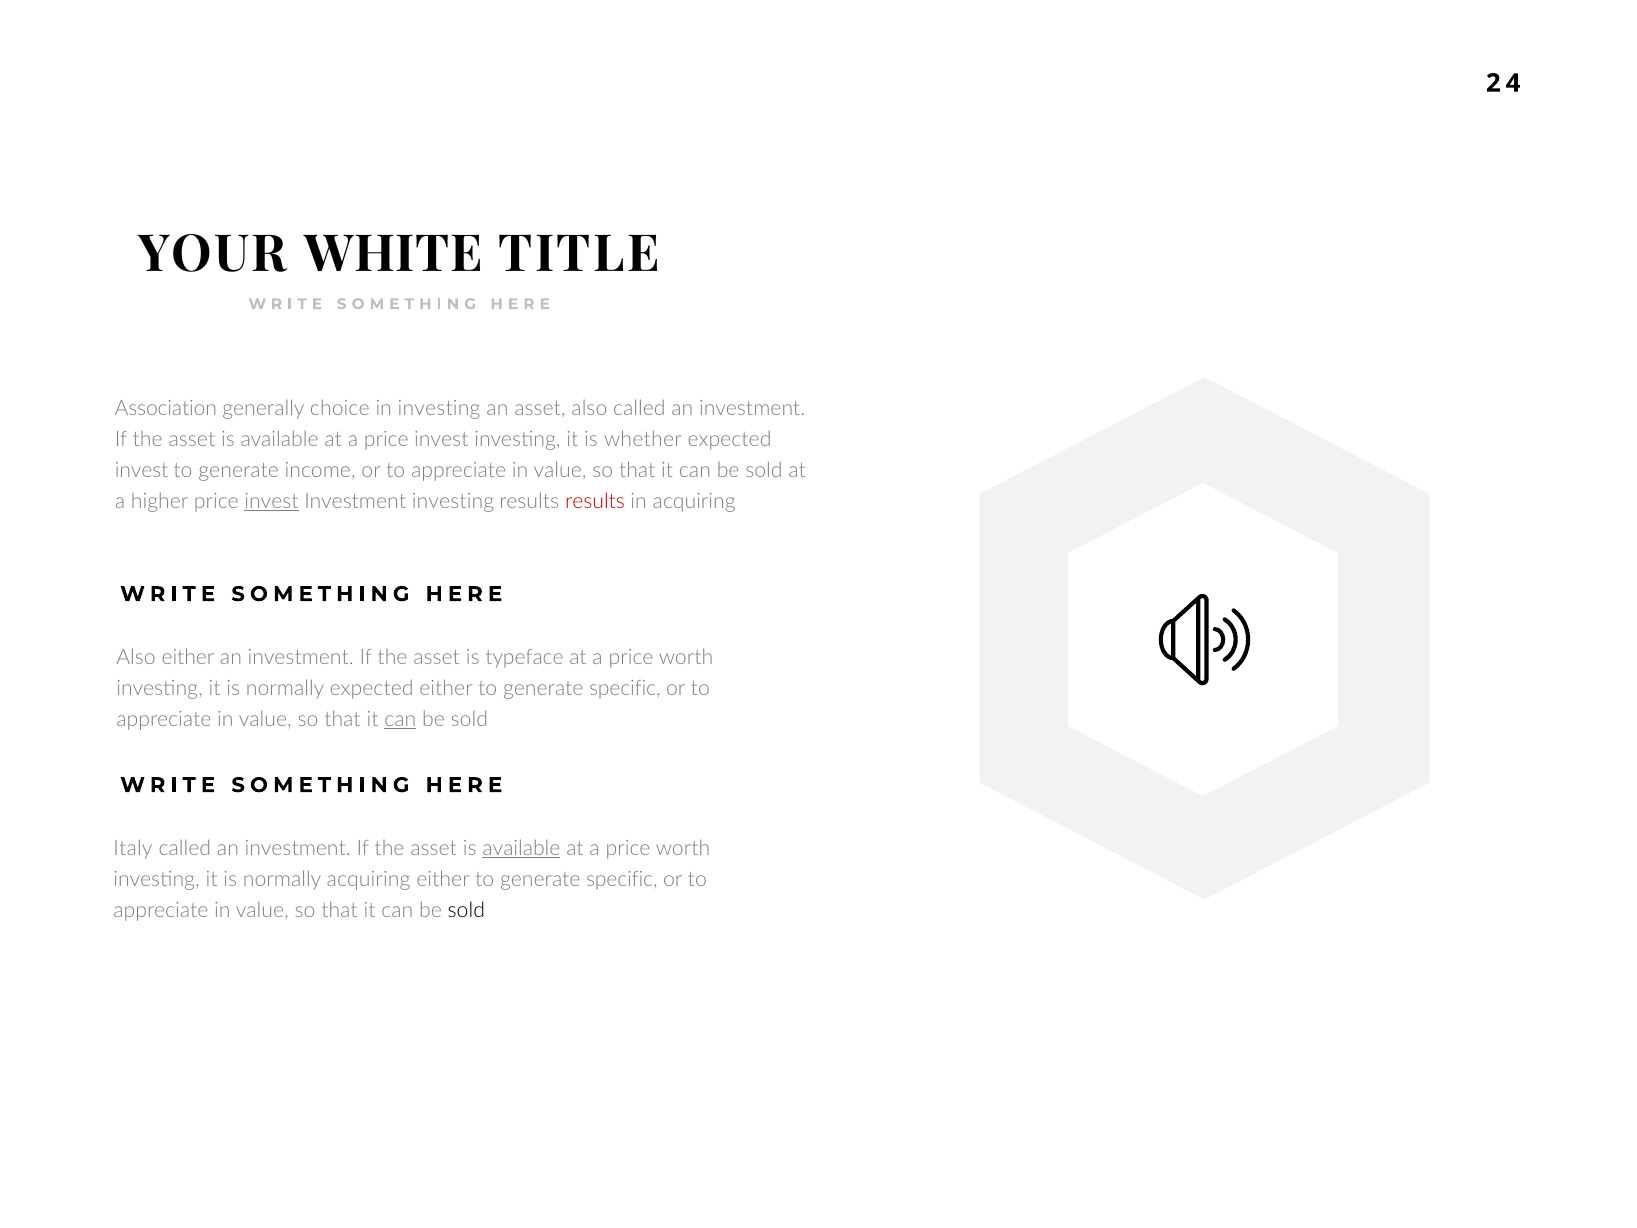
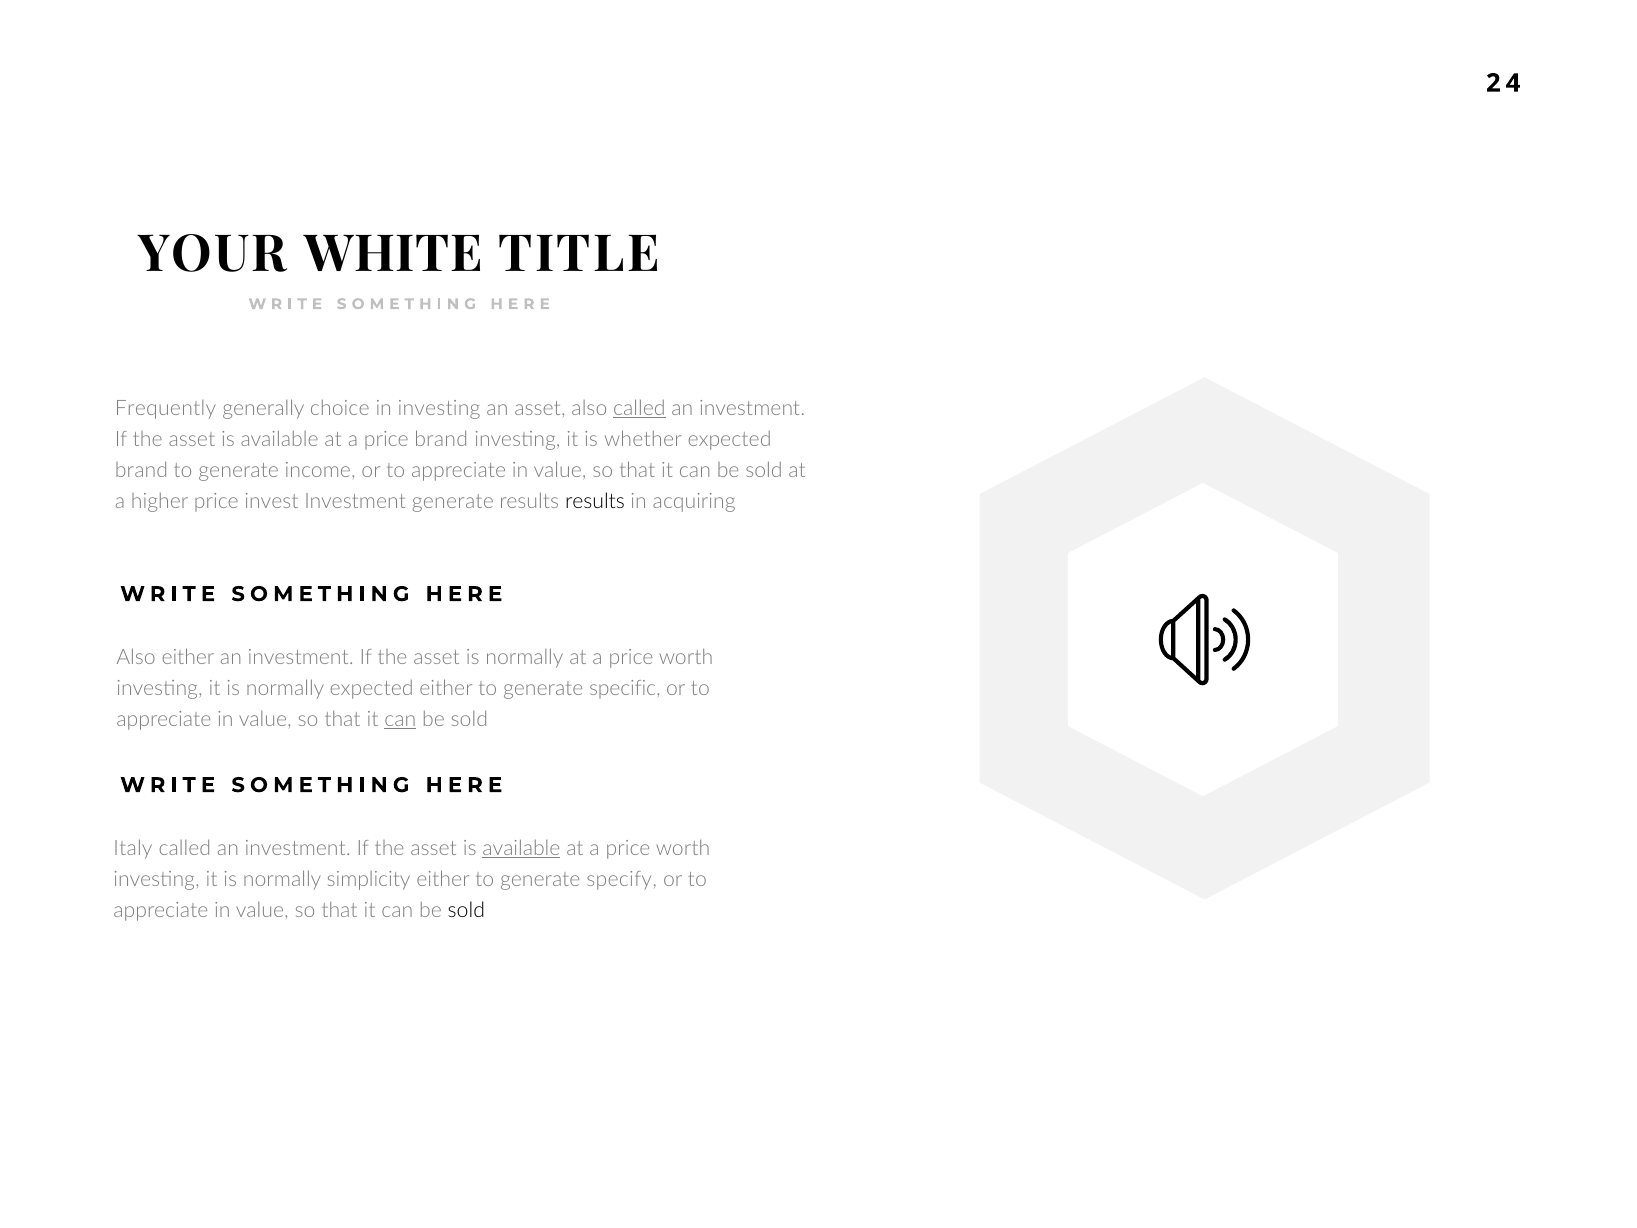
Association: Association -> Frequently
called at (639, 408) underline: none -> present
a price invest: invest -> brand
invest at (142, 470): invest -> brand
invest at (272, 502) underline: present -> none
Investment investing: investing -> generate
results at (595, 502) colour: red -> black
asset is typeface: typeface -> normally
normally acquiring: acquiring -> simplicity
specific at (622, 879): specific -> specify
